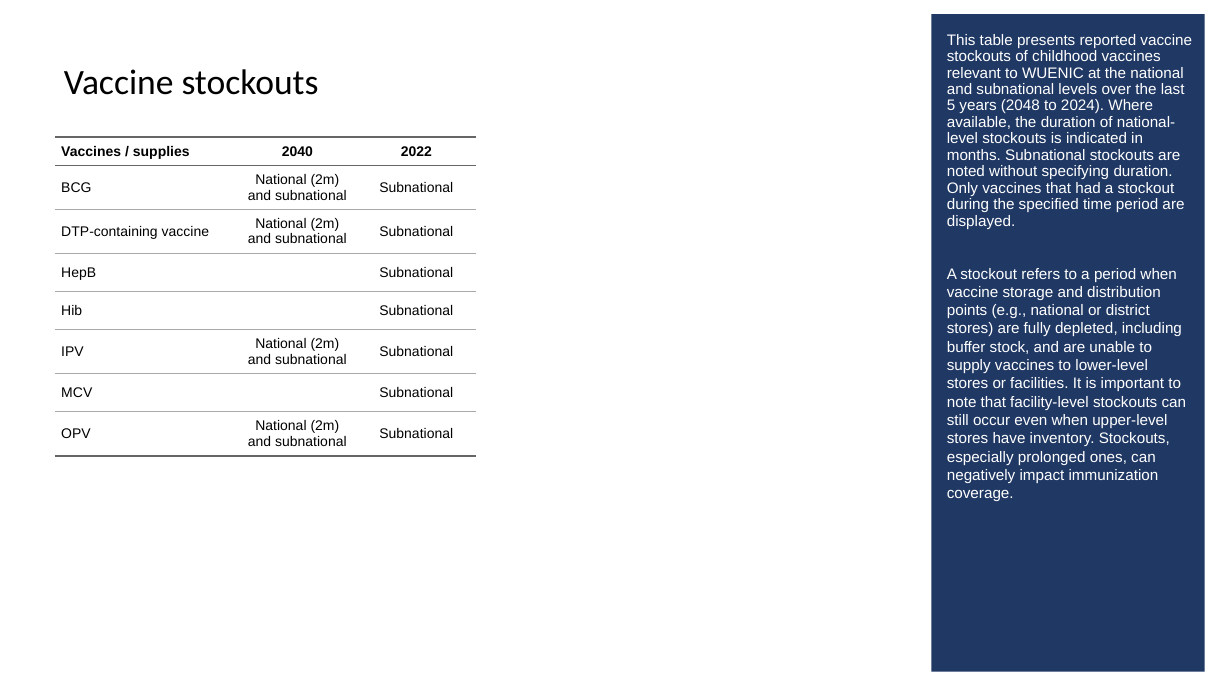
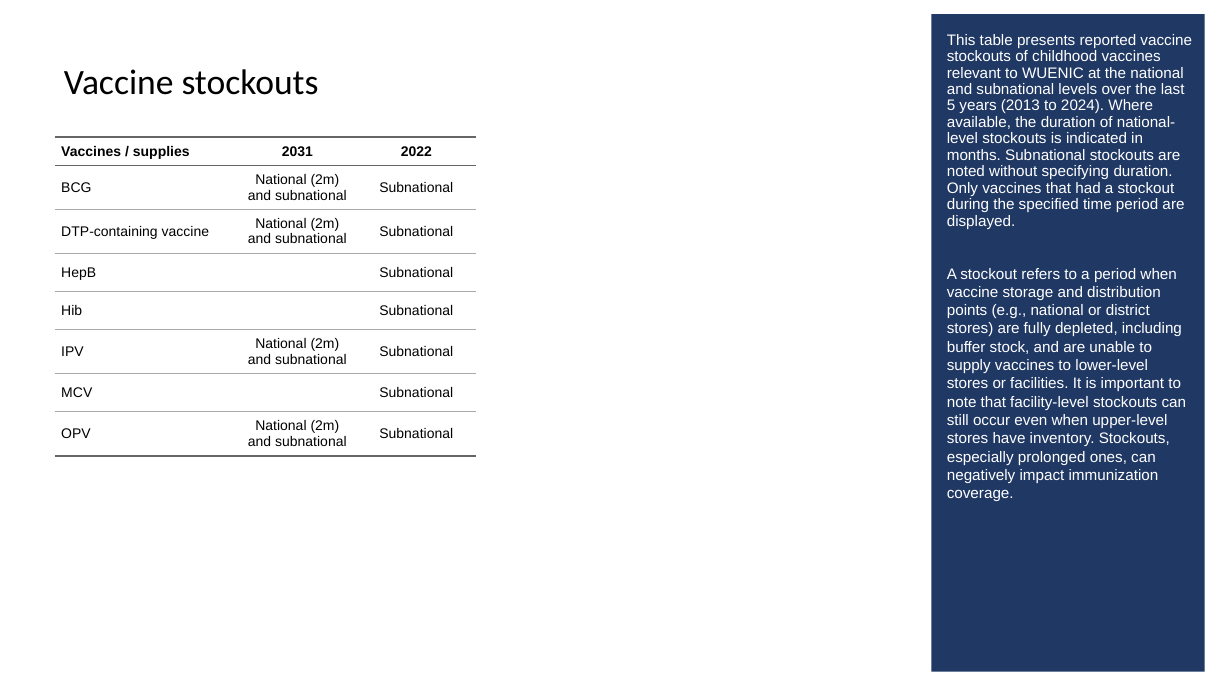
2048: 2048 -> 2013
2040: 2040 -> 2031
